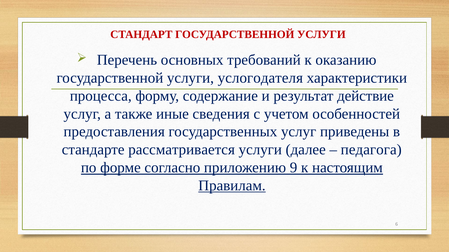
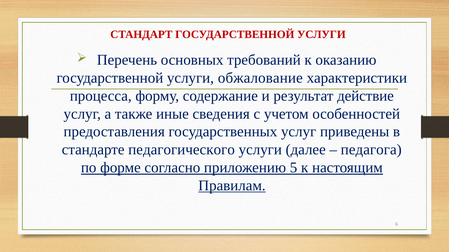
услогодателя: услогодателя -> обжалование
рассматривается: рассматривается -> педагогического
9: 9 -> 5
